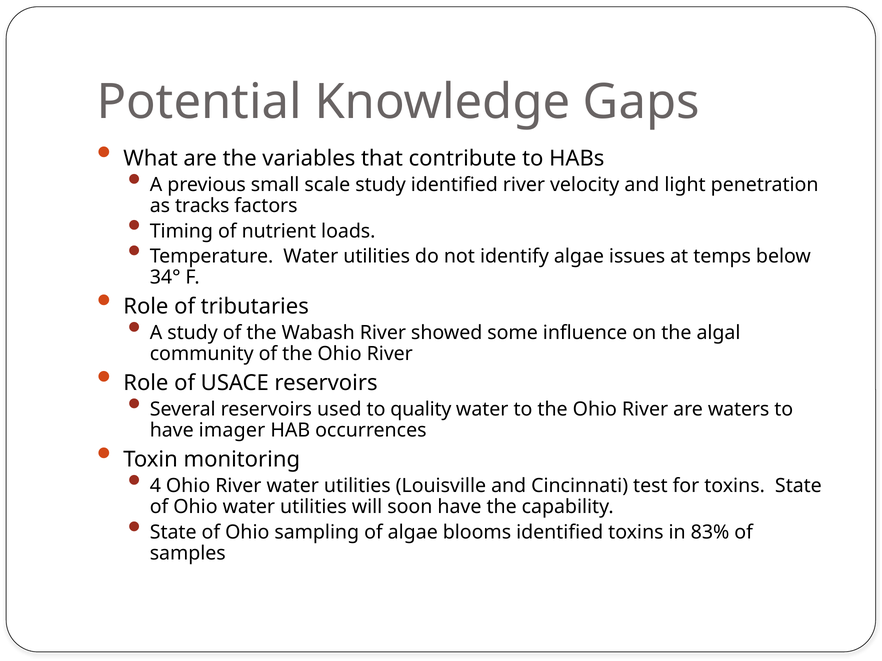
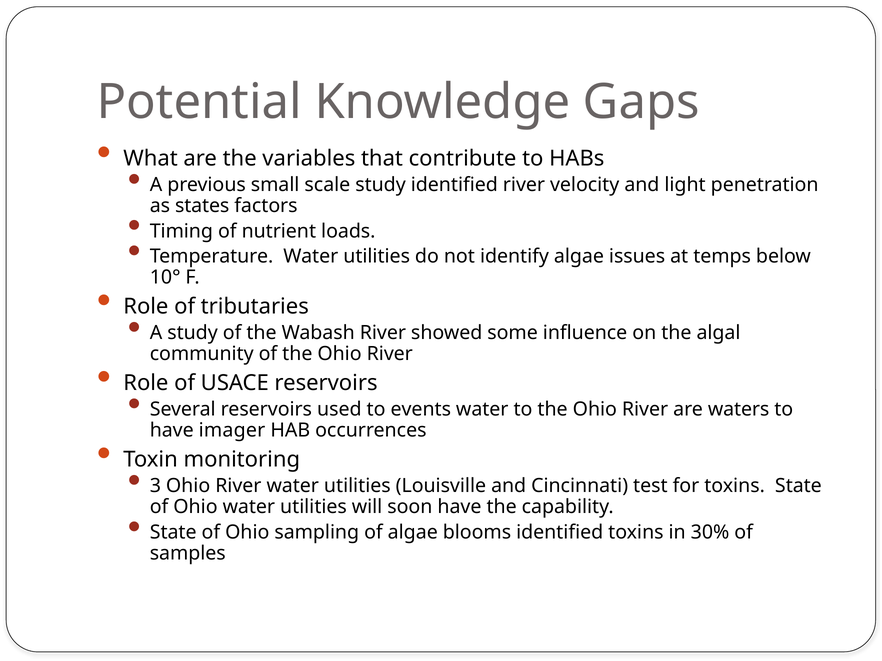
tracks: tracks -> states
34°: 34° -> 10°
quality: quality -> events
4: 4 -> 3
83%: 83% -> 30%
